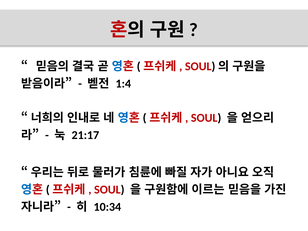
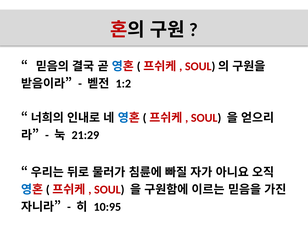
1:4: 1:4 -> 1:2
21:17: 21:17 -> 21:29
10:34: 10:34 -> 10:95
